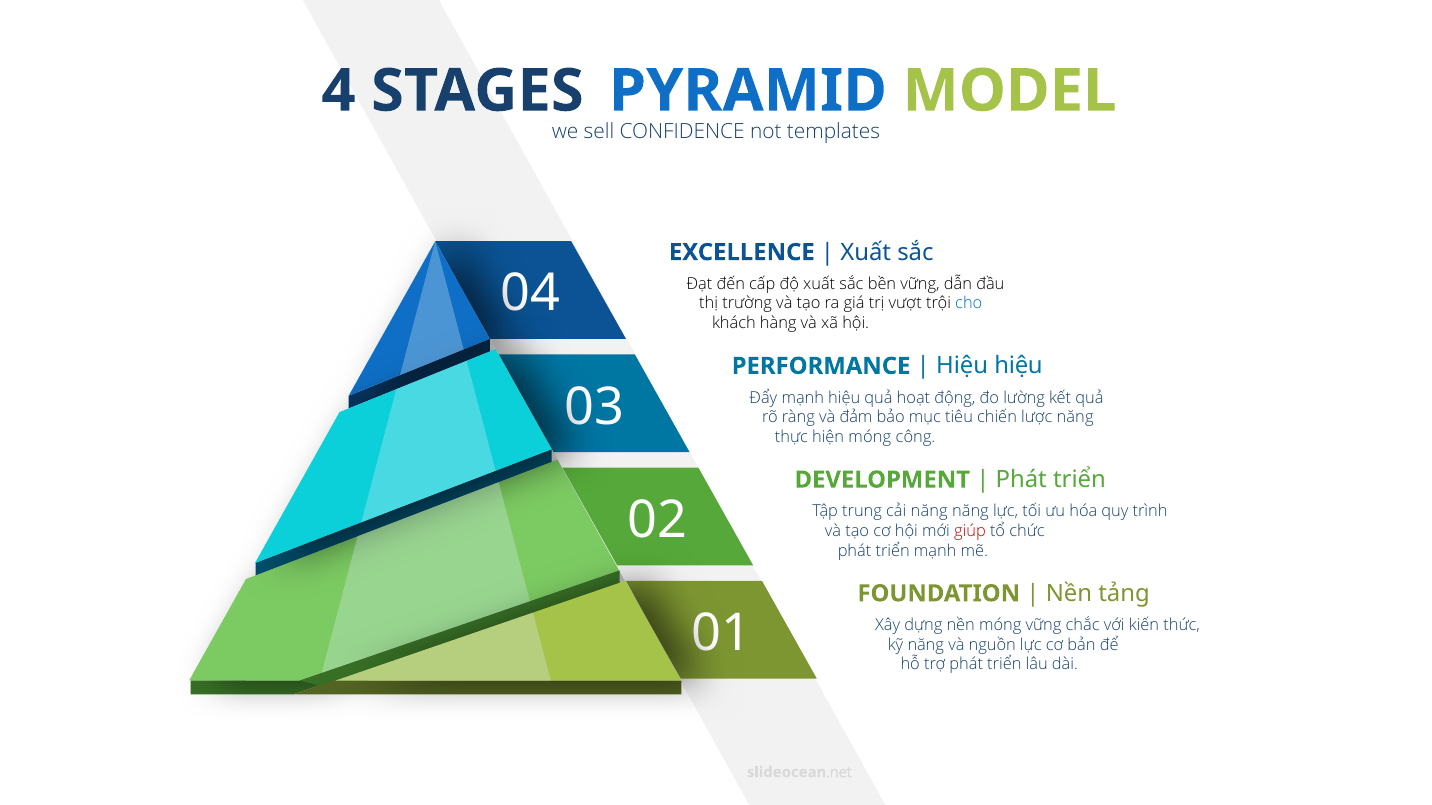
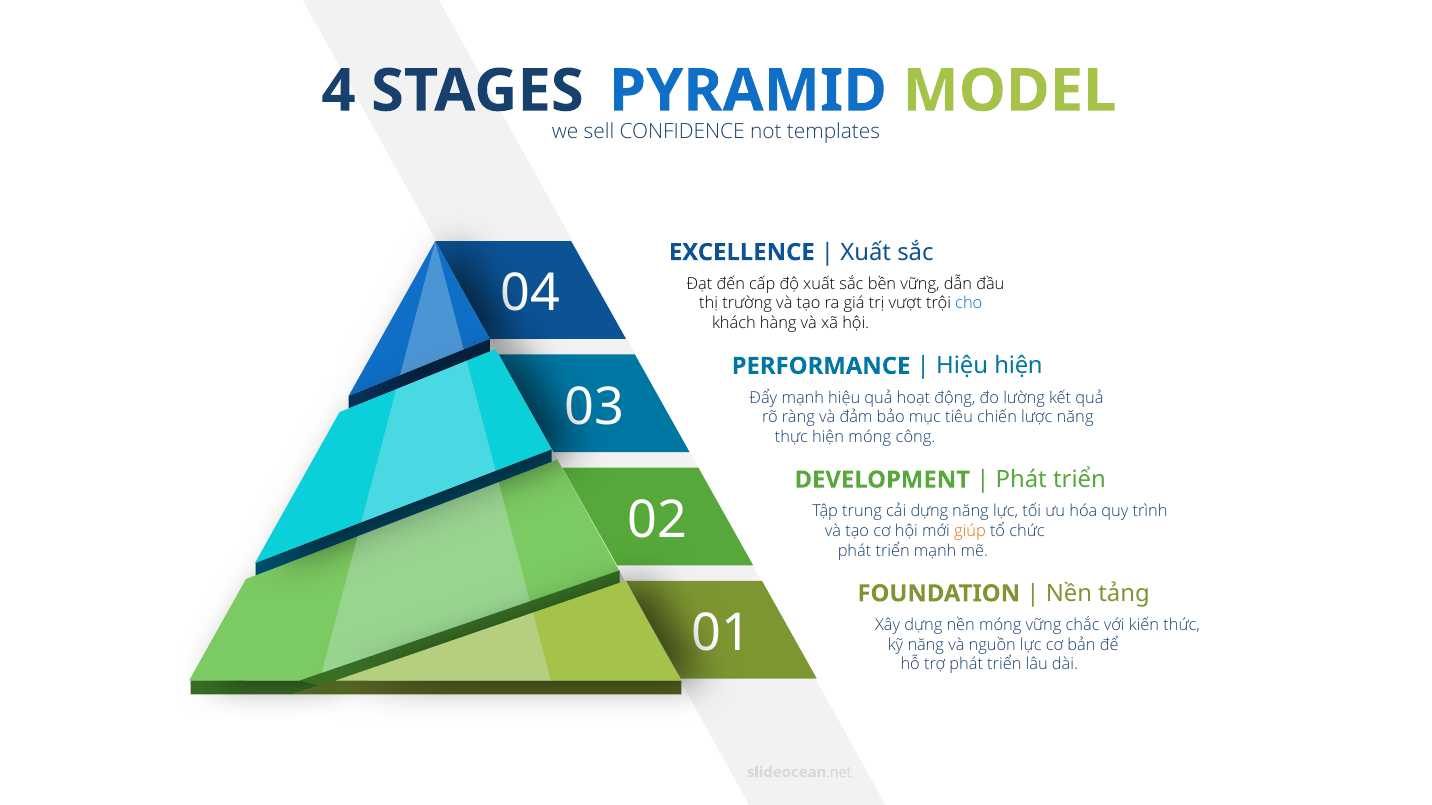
Hiệu hiệu: hiệu -> hiện
cải năng: năng -> dựng
giúp colour: red -> orange
